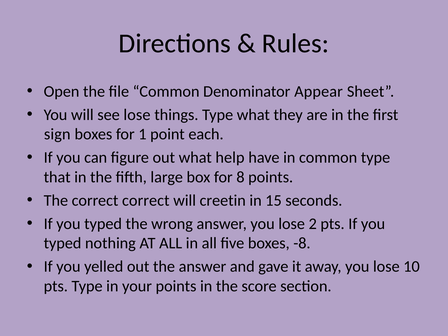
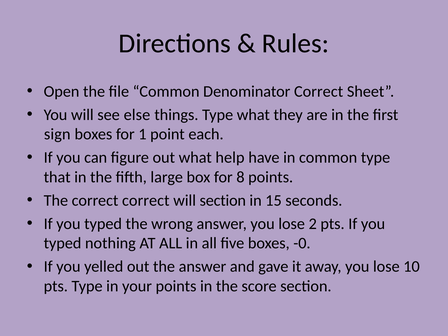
Denominator Appear: Appear -> Correct
see lose: lose -> else
will creetin: creetin -> section
-8: -8 -> -0
